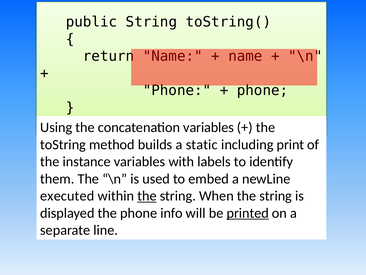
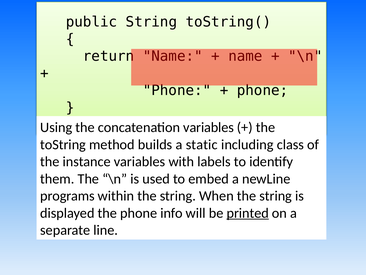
print: print -> class
executed: executed -> programs
the at (147, 196) underline: present -> none
